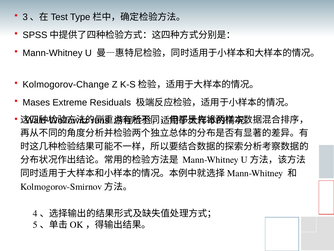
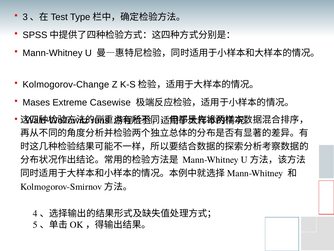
Residuals: Residuals -> Casewise
